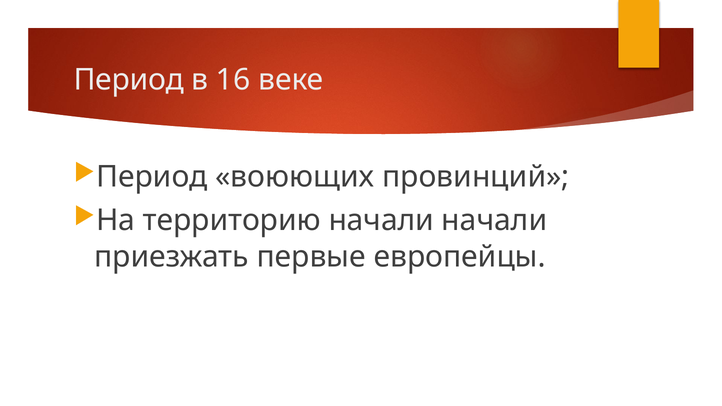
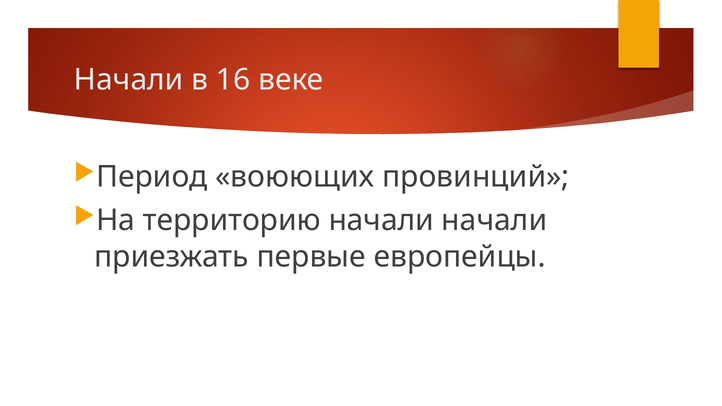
Период at (129, 80): Период -> Начали
